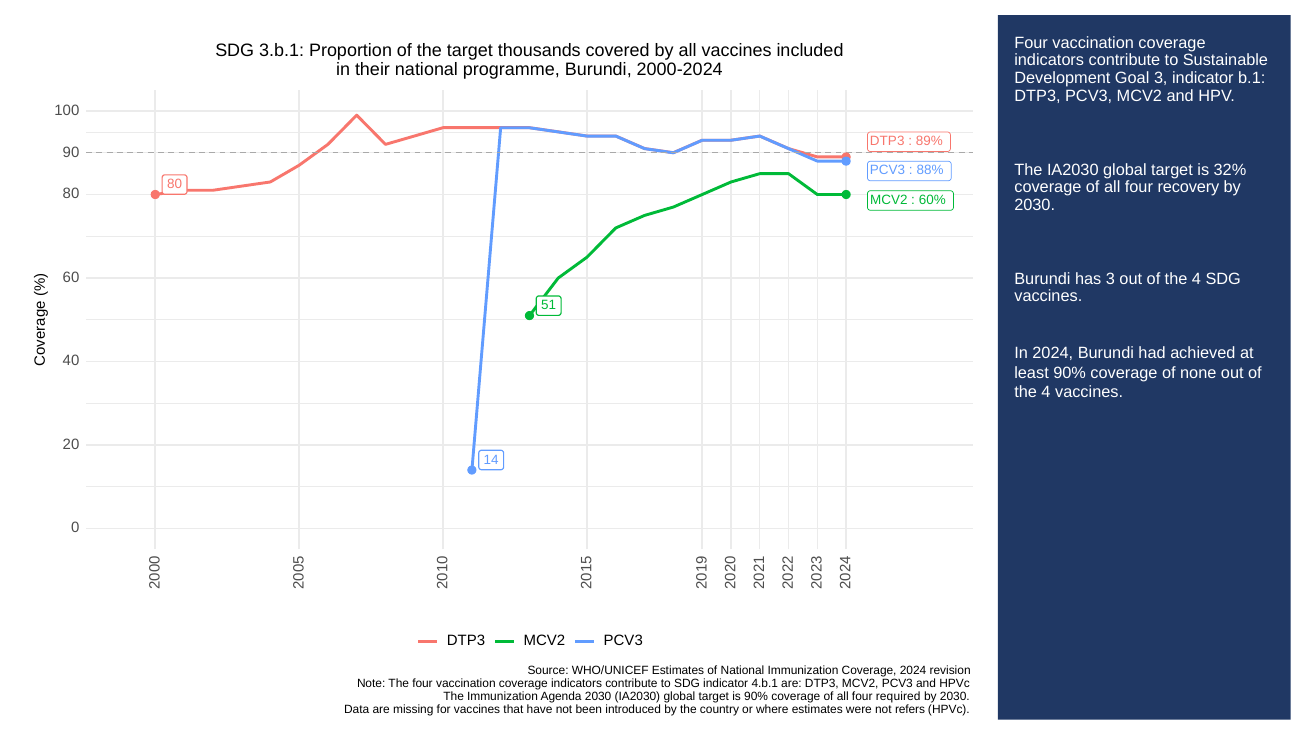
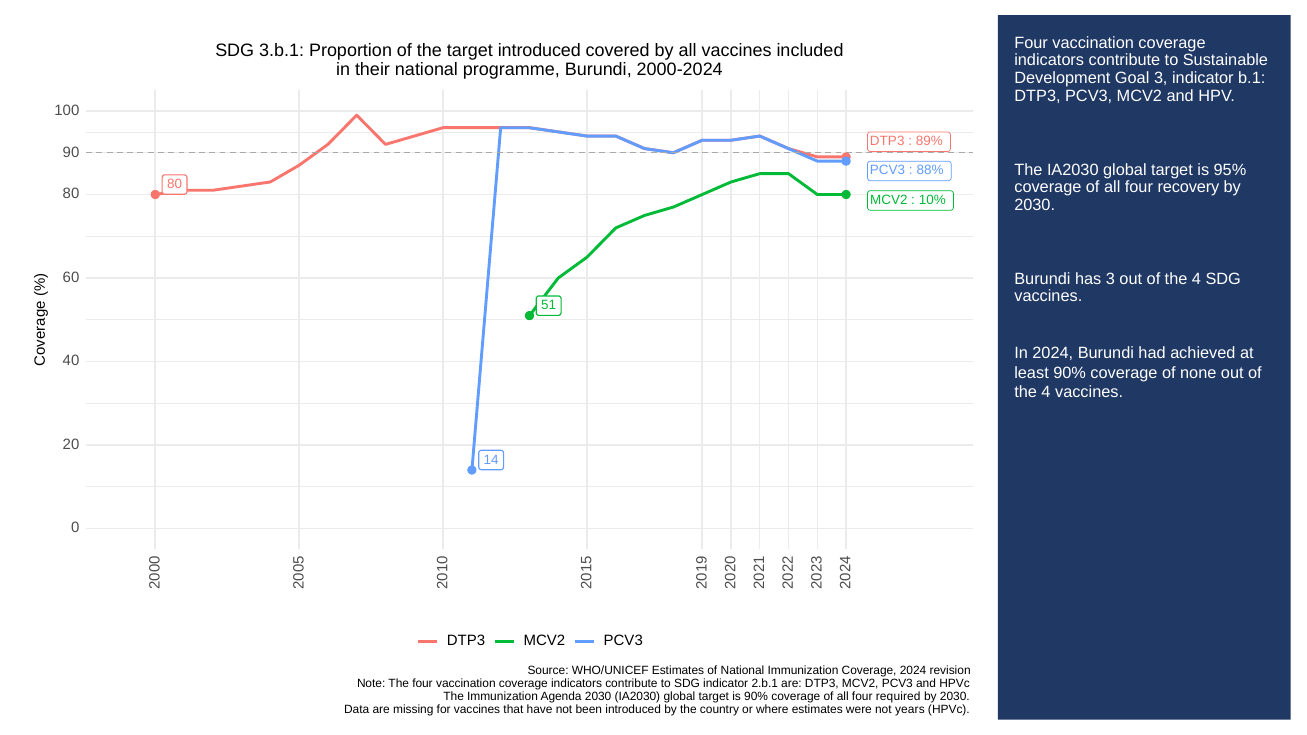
target thousands: thousands -> introduced
32%: 32% -> 95%
60%: 60% -> 10%
4.b.1: 4.b.1 -> 2.b.1
refers: refers -> years
